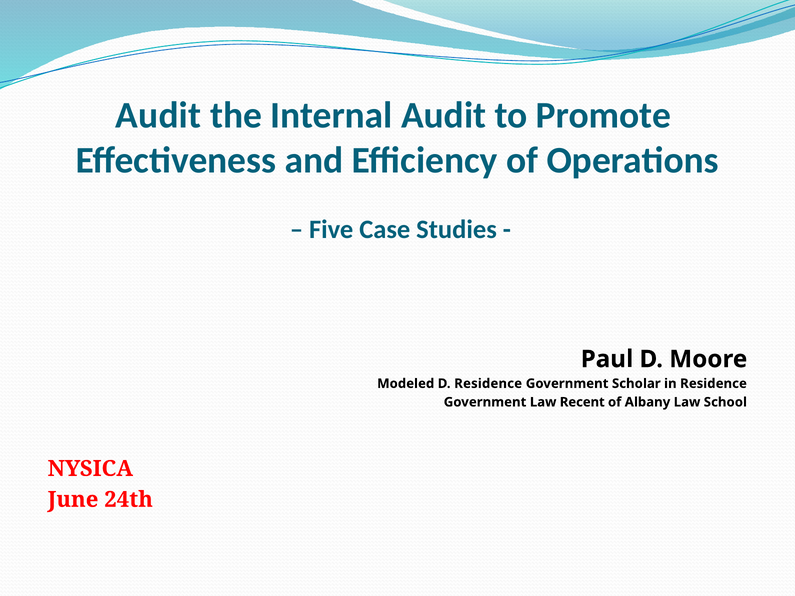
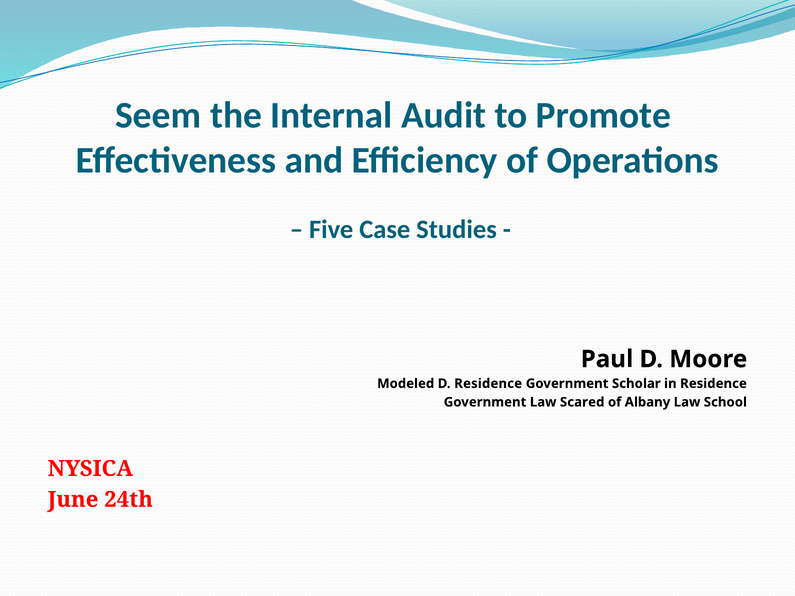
Audit at (158, 115): Audit -> Seem
Recent: Recent -> Scared
